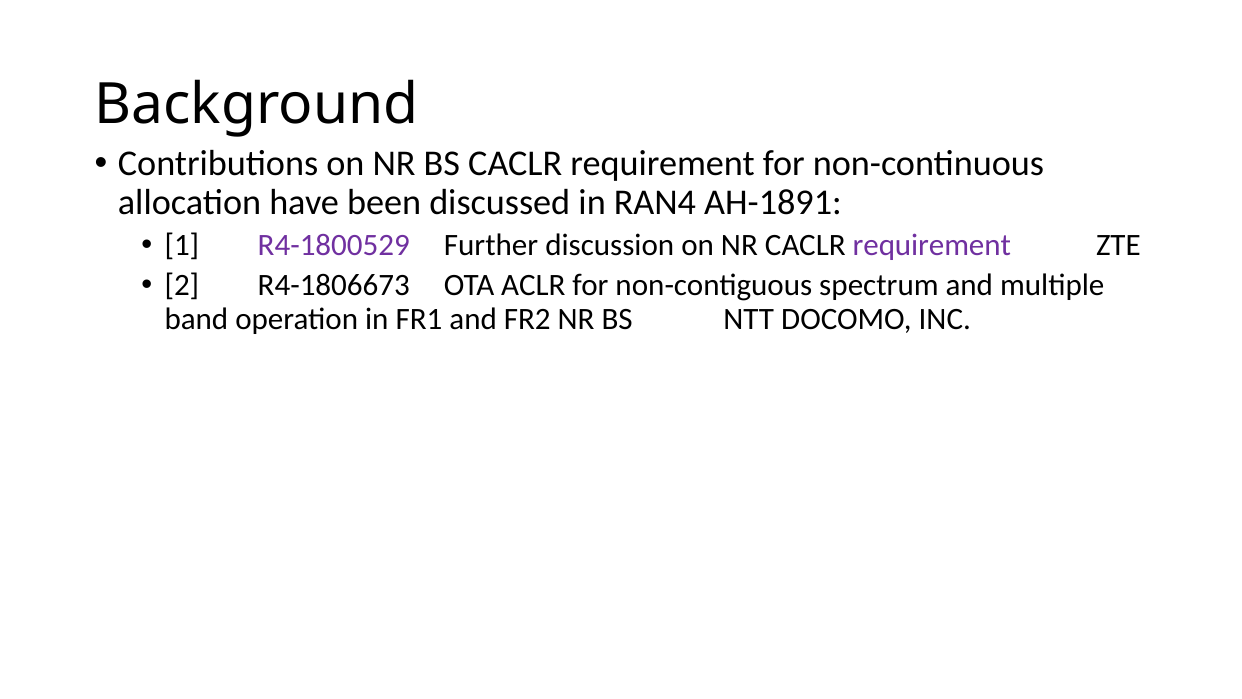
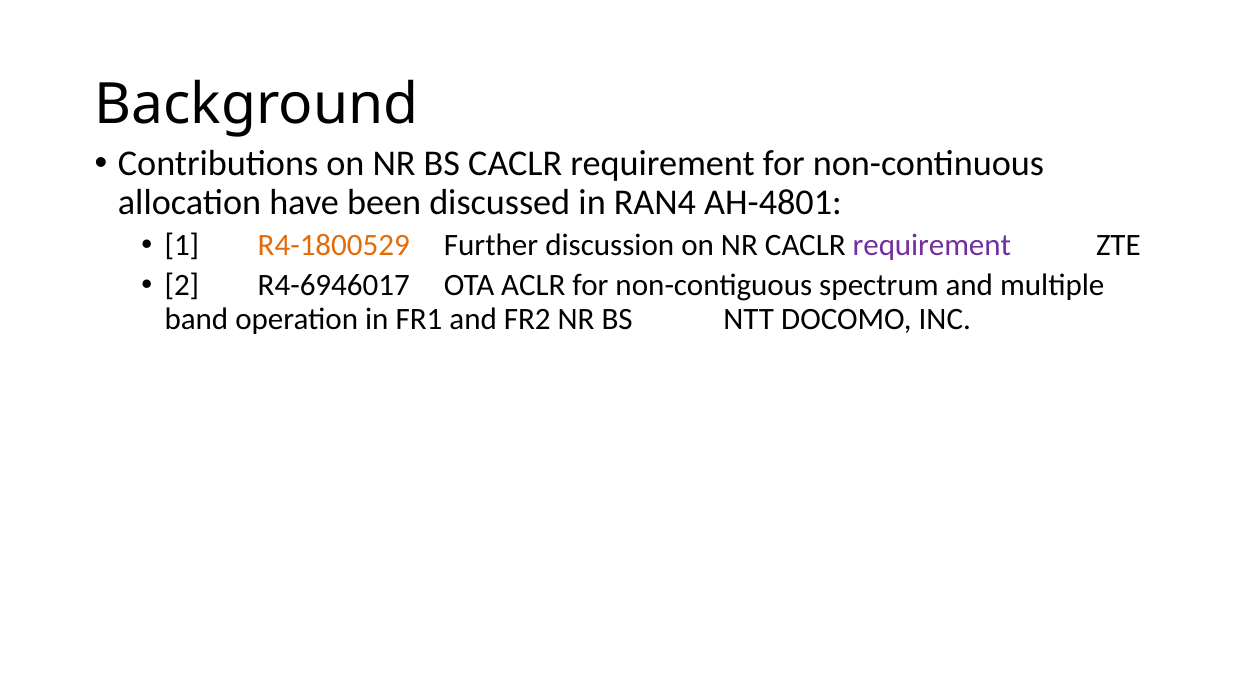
AH-1891: AH-1891 -> AH-4801
R4-1800529 colour: purple -> orange
R4-1806673: R4-1806673 -> R4-6946017
